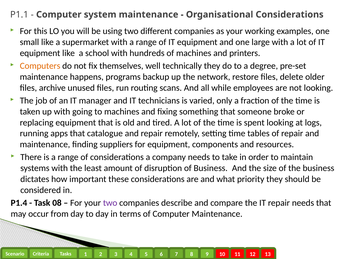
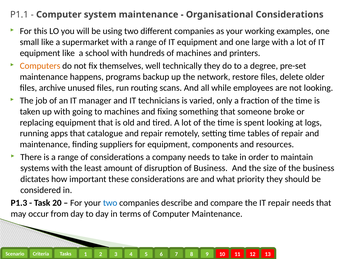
P1.4: P1.4 -> P1.3
08: 08 -> 20
two at (110, 203) colour: purple -> blue
